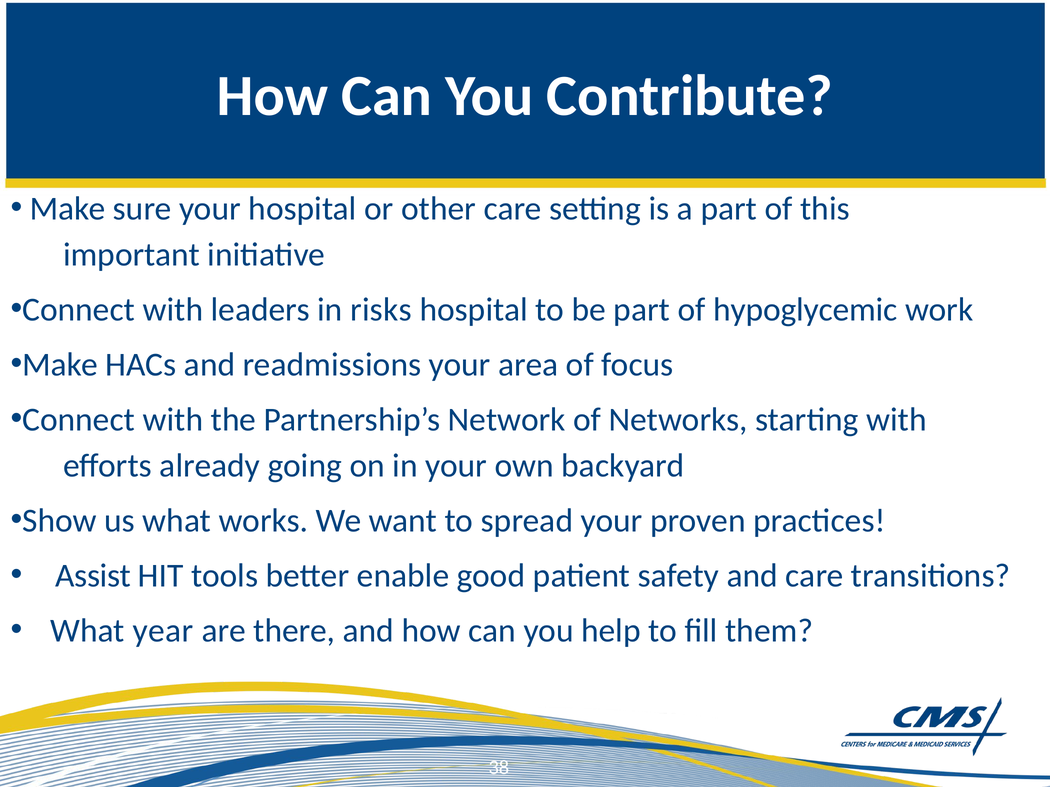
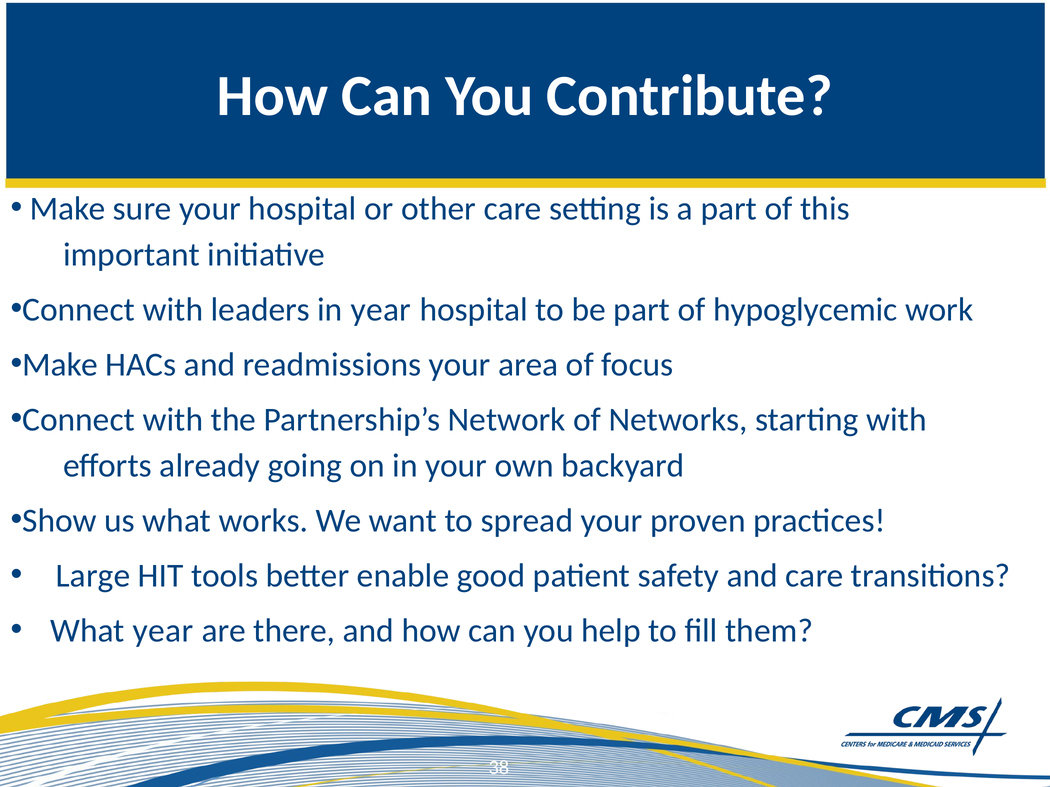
in risks: risks -> year
Assist: Assist -> Large
